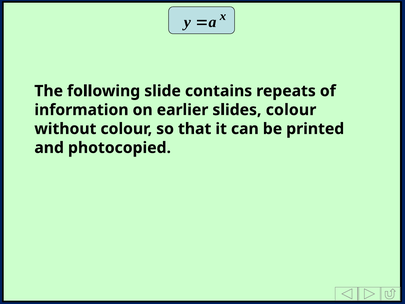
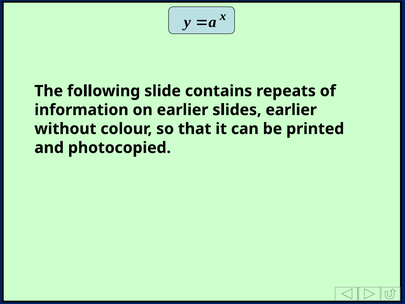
slides colour: colour -> earlier
